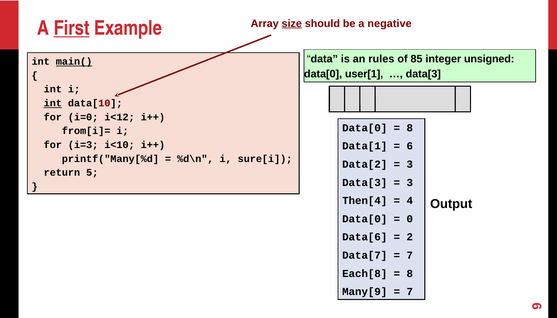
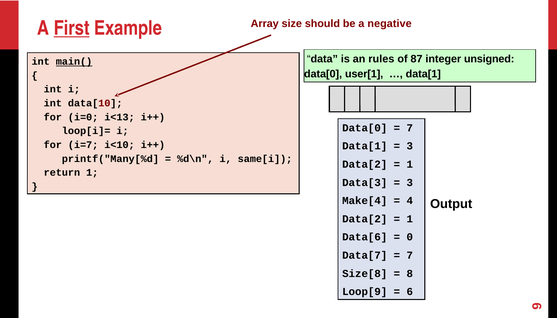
size underline: present -> none
85: 85 -> 87
data[3 at (423, 74): data[3 -> data[1
int at (53, 103) underline: present -> none
i<12: i<12 -> i<13
8 at (410, 128): 8 -> 7
from[i]=: from[i]= -> loop[i]=
i=3: i=3 -> i=7
6 at (410, 146): 6 -> 3
sure[i: sure[i -> same[i
3 at (410, 164): 3 -> 1
return 5: 5 -> 1
Then[4: Then[4 -> Make[4
Data[0 at (365, 219): Data[0 -> Data[2
0 at (410, 219): 0 -> 1
2: 2 -> 0
Each[8: Each[8 -> Size[8
Many[9: Many[9 -> Loop[9
7 at (410, 292): 7 -> 6
